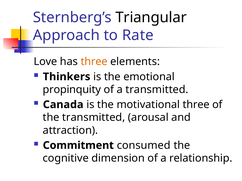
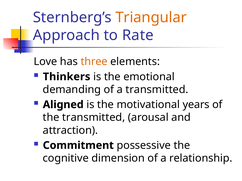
Triangular colour: black -> orange
propinquity: propinquity -> demanding
Canada: Canada -> Aligned
motivational three: three -> years
consumed: consumed -> possessive
